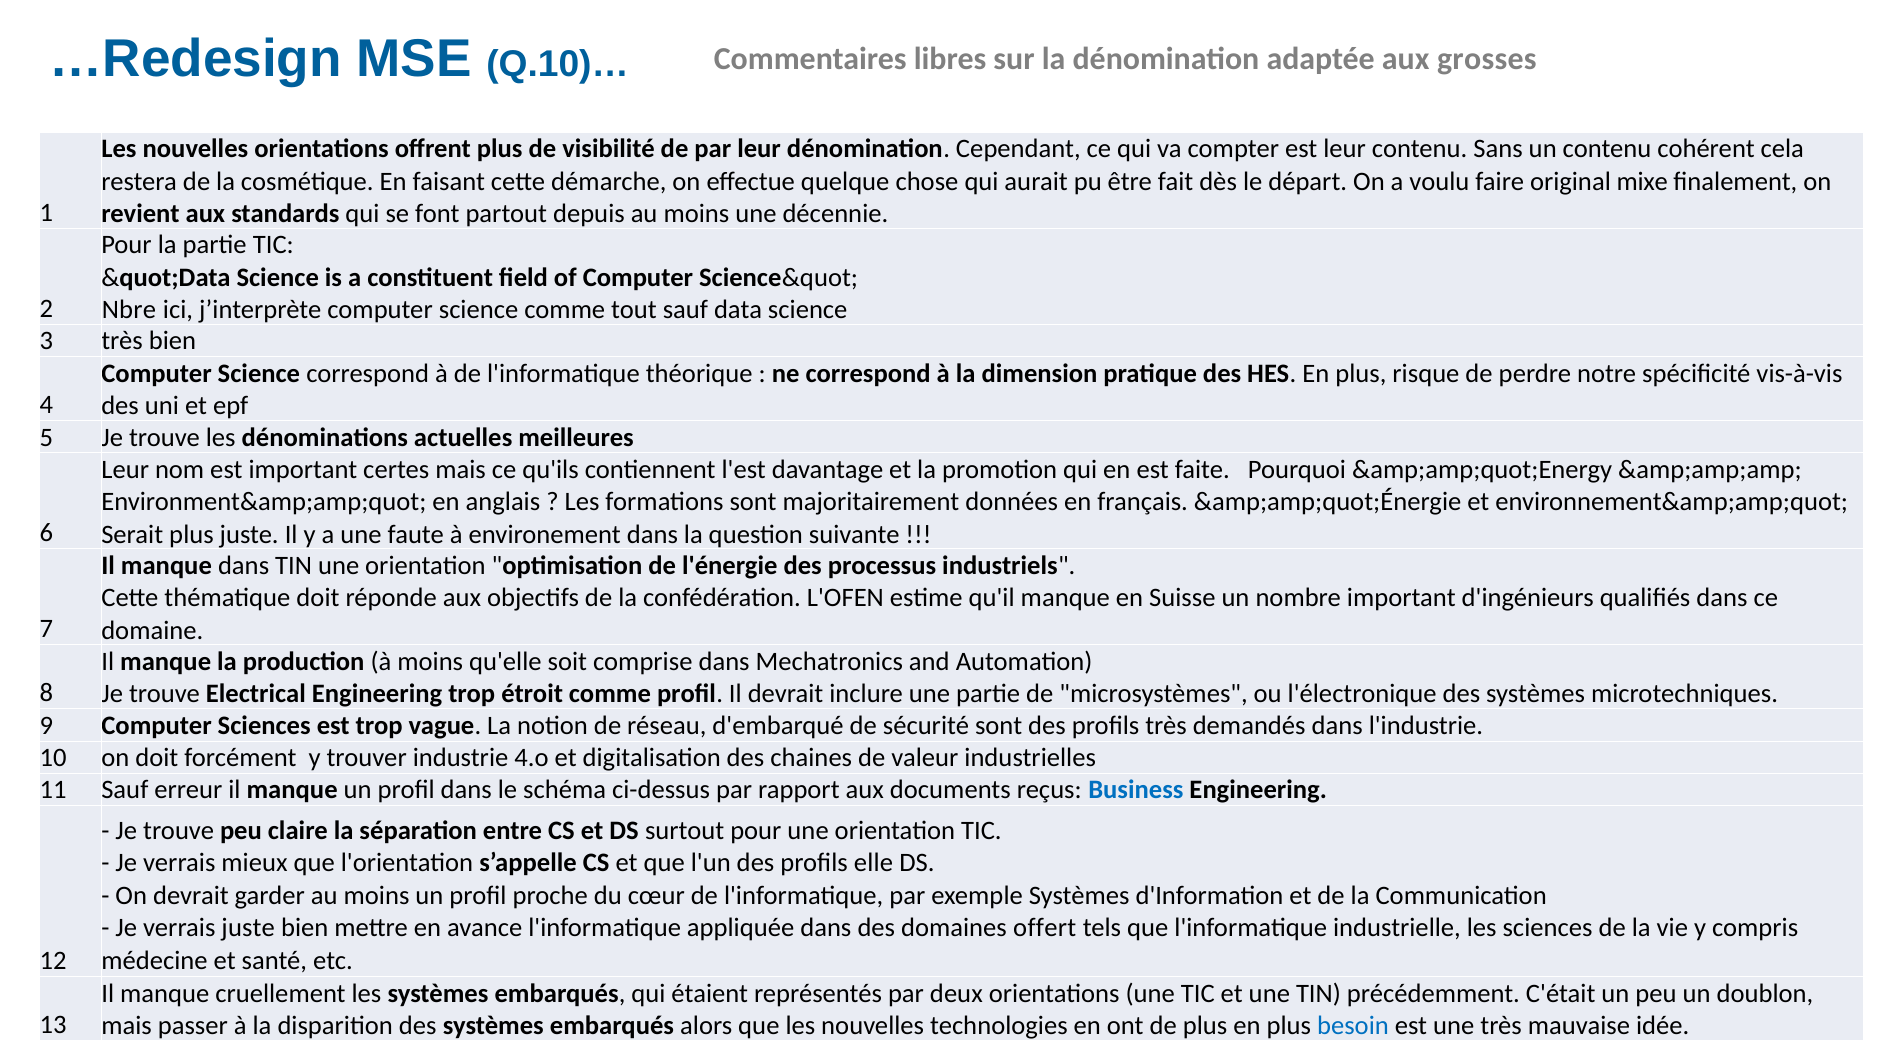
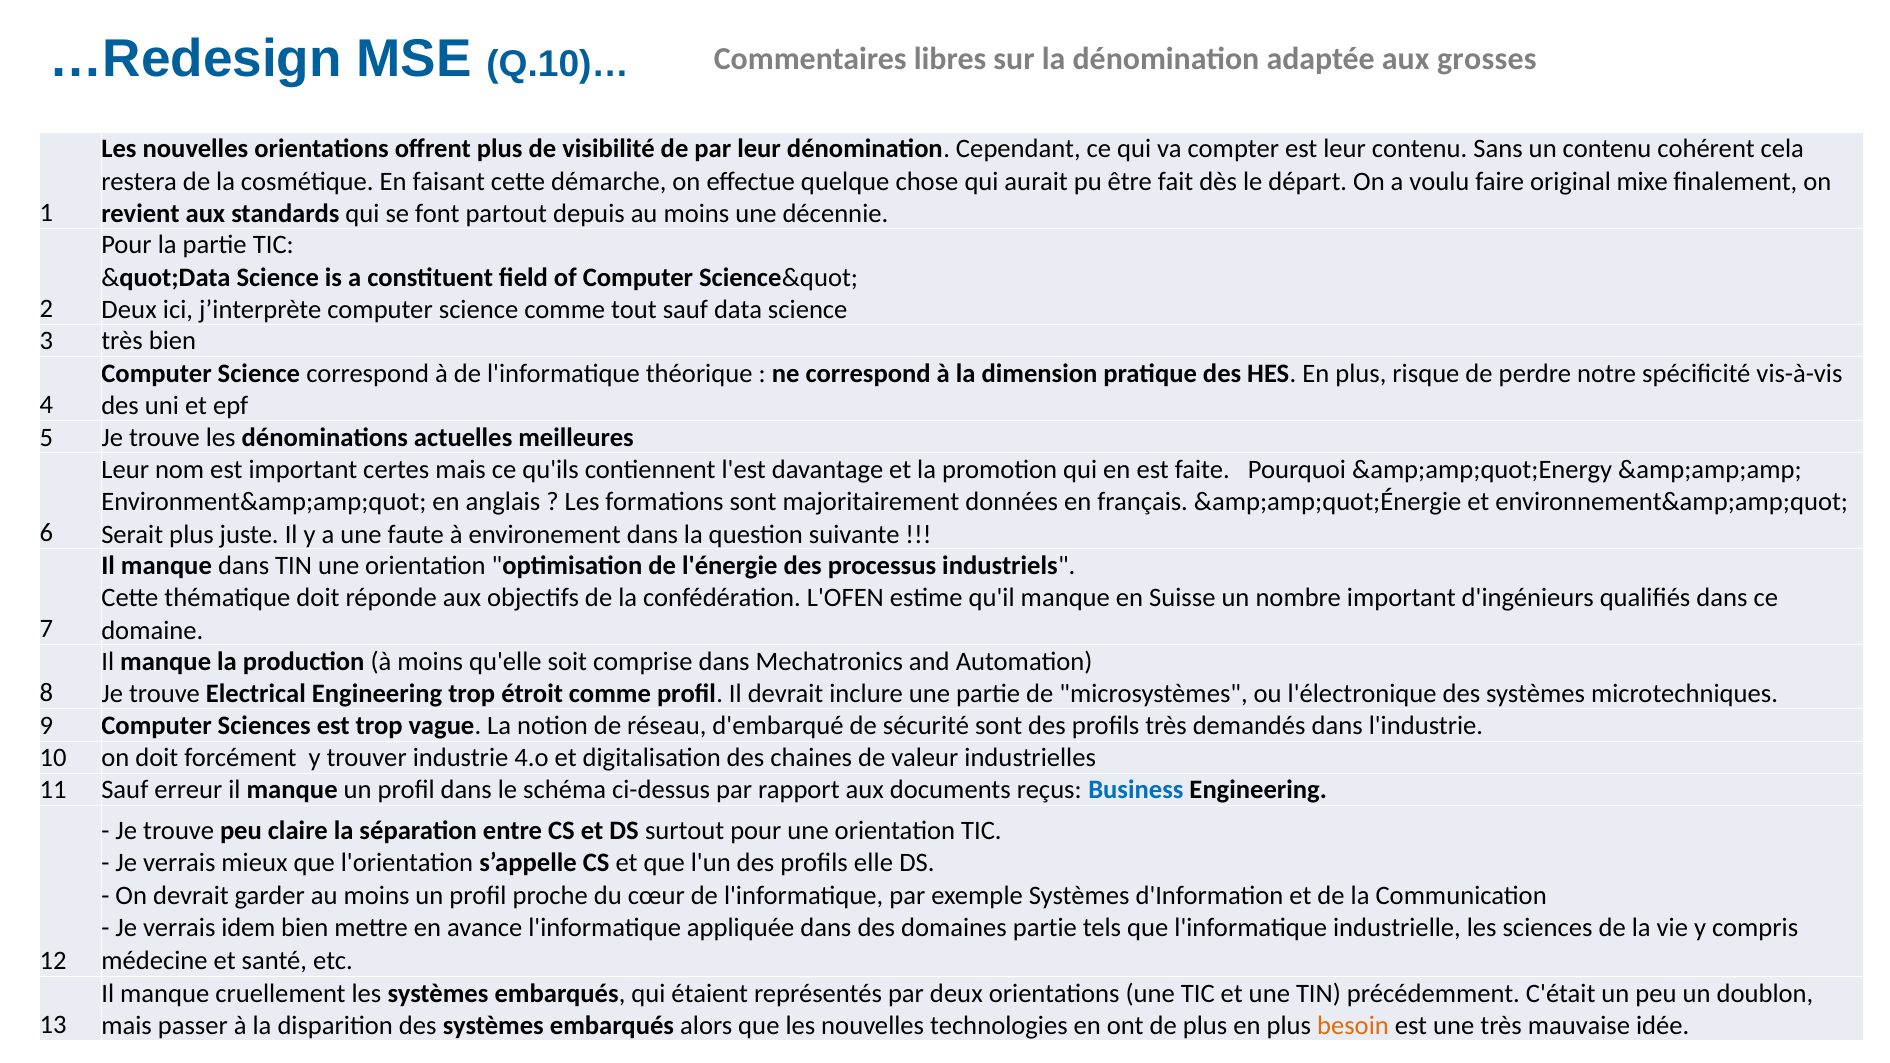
Nbre at (129, 310): Nbre -> Deux
verrais juste: juste -> idem
domaines offert: offert -> partie
besoin colour: blue -> orange
